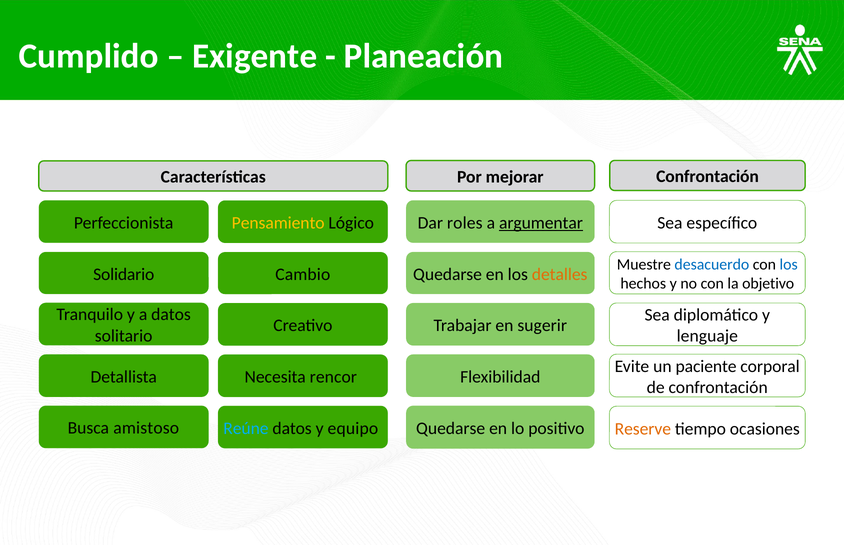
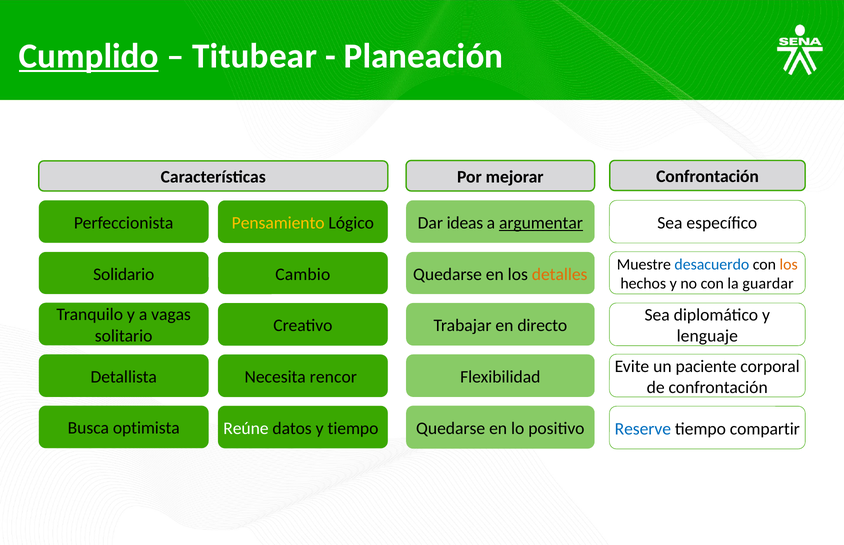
Cumplido underline: none -> present
Exigente: Exigente -> Titubear
roles: roles -> ideas
los at (789, 264) colour: blue -> orange
objetivo: objetivo -> guardar
a datos: datos -> vagas
sugerir: sugerir -> directo
amistoso: amistoso -> optimista
Reúne colour: light blue -> white
y equipo: equipo -> tiempo
Reserve colour: orange -> blue
ocasiones: ocasiones -> compartir
